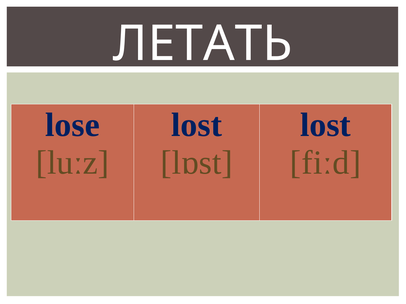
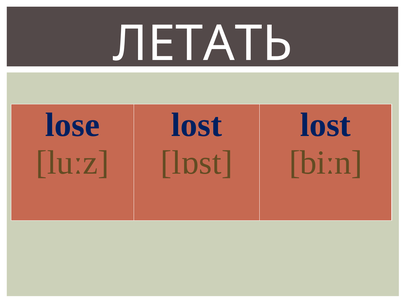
fiːd: fiːd -> biːn
